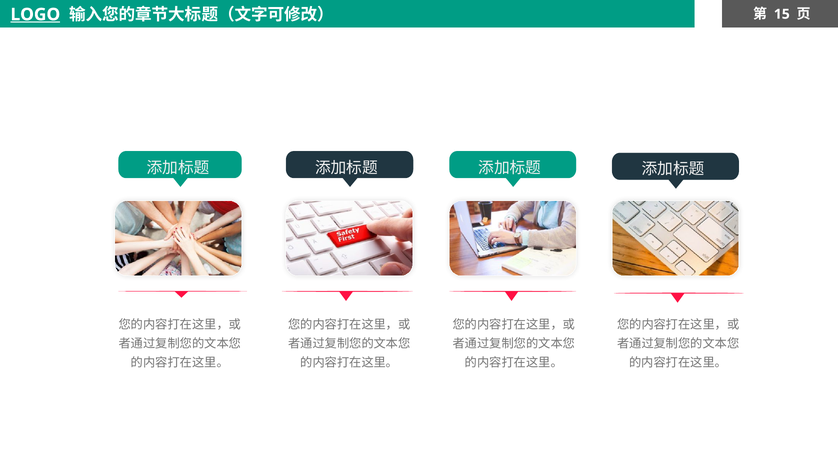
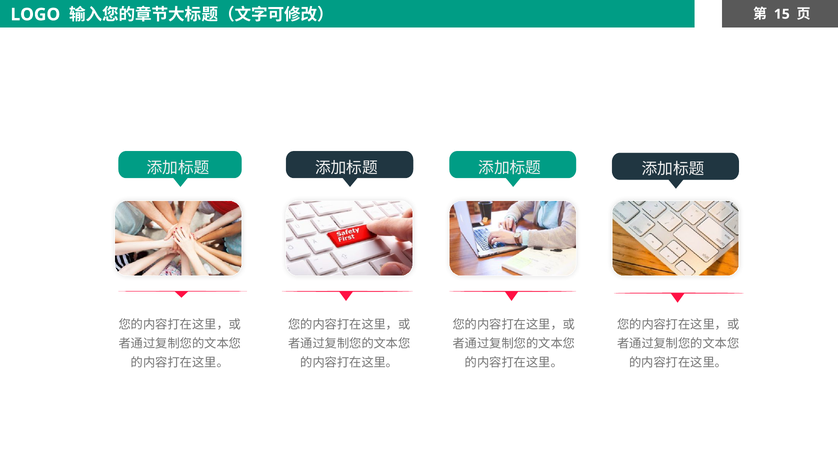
LOGO underline: present -> none
